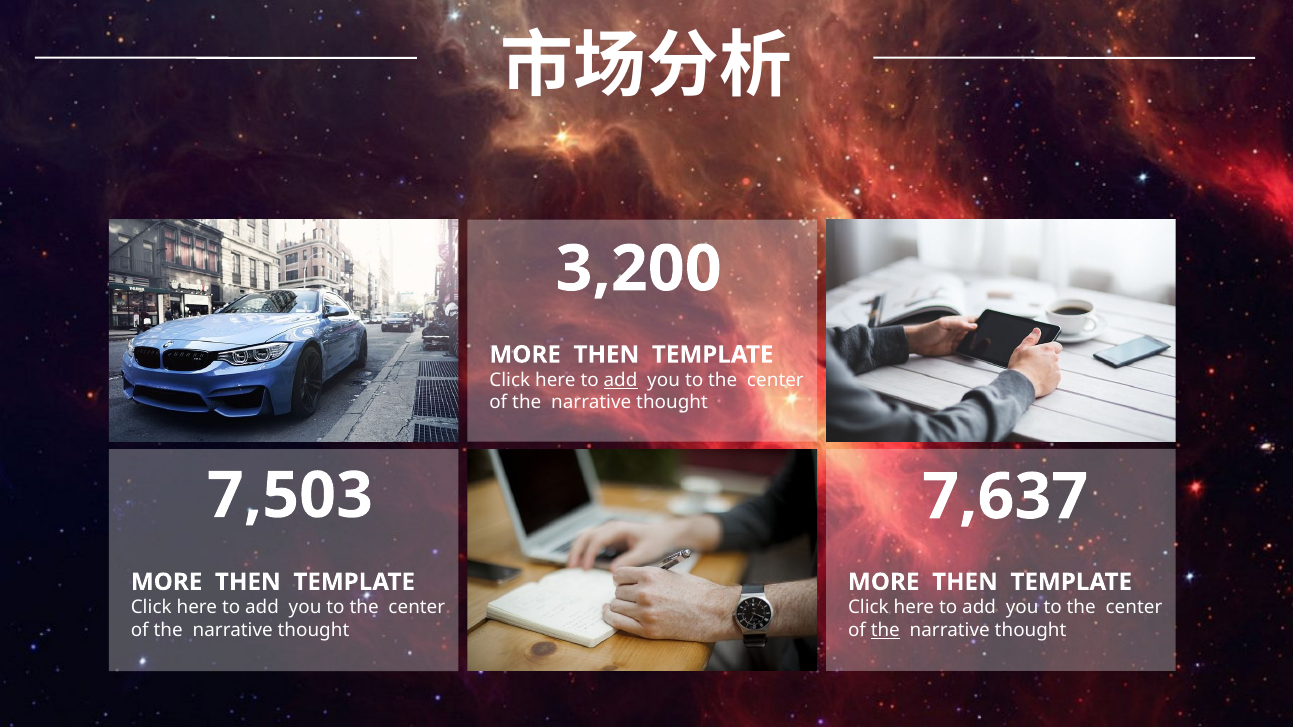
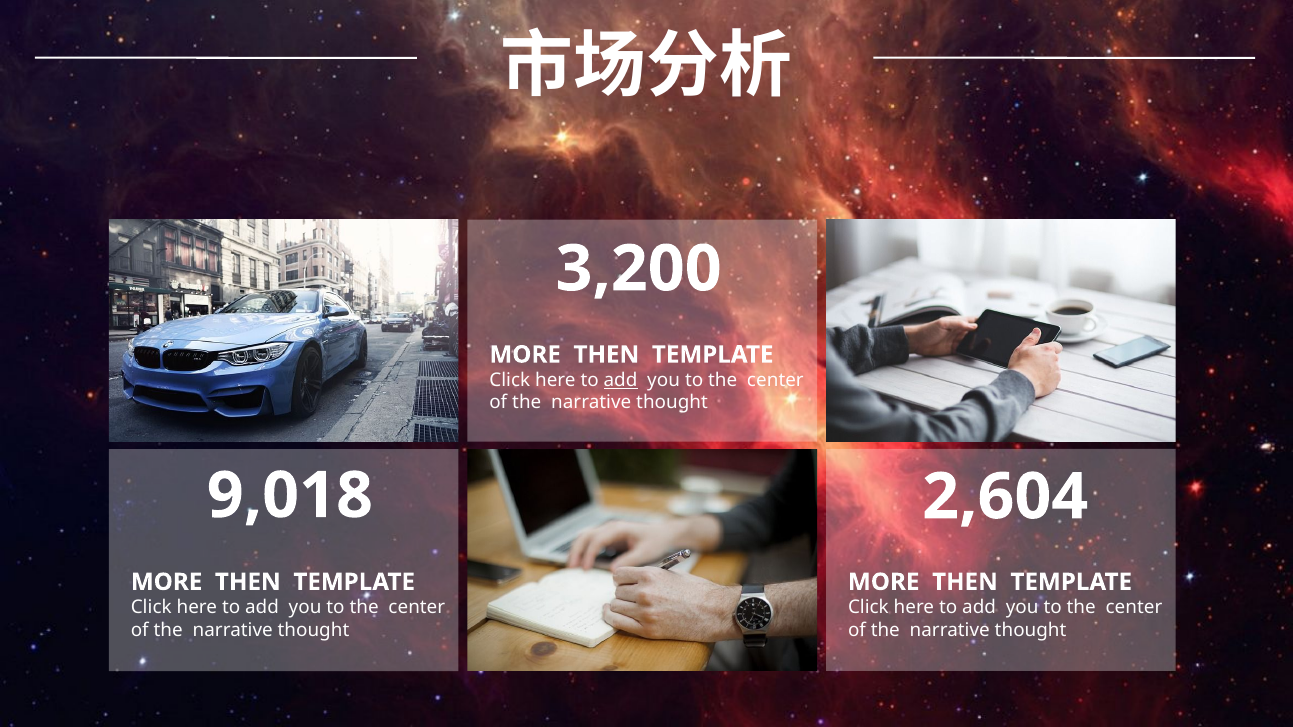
7,503: 7,503 -> 9,018
7,637: 7,637 -> 2,604
the at (885, 630) underline: present -> none
